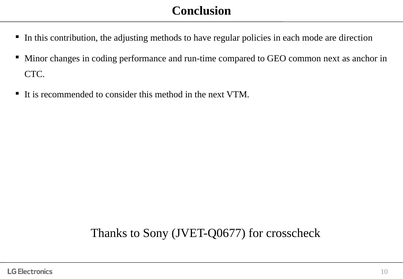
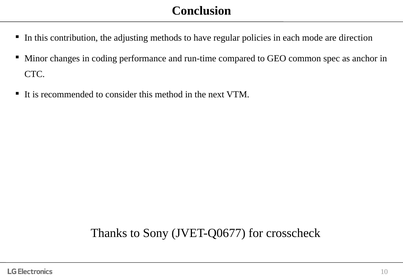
common next: next -> spec
